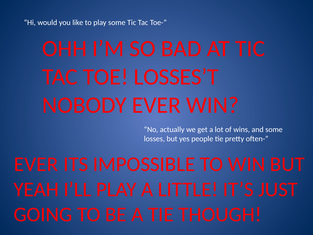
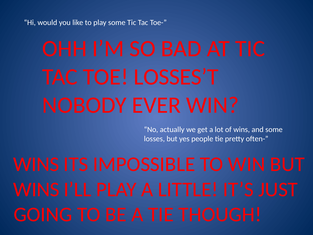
EVER at (36, 164): EVER -> WINS
YEAH at (36, 189): YEAH -> WINS
